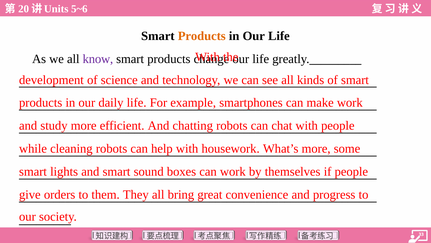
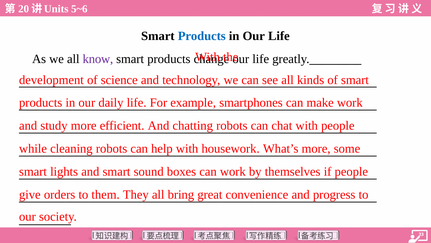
Products at (202, 36) colour: orange -> blue
